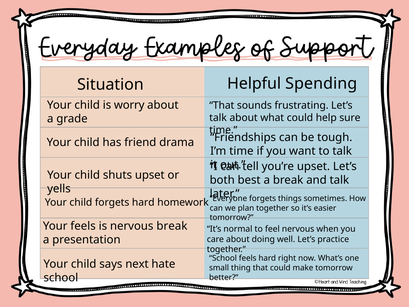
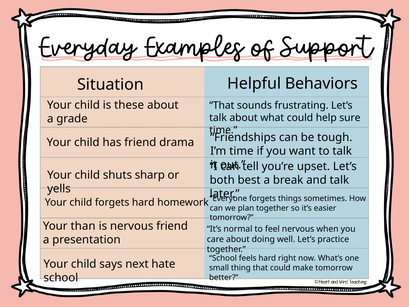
Spending: Spending -> Behaviors
worry: worry -> these
shuts upset: upset -> sharp
Your feels: feels -> than
nervous break: break -> friend
